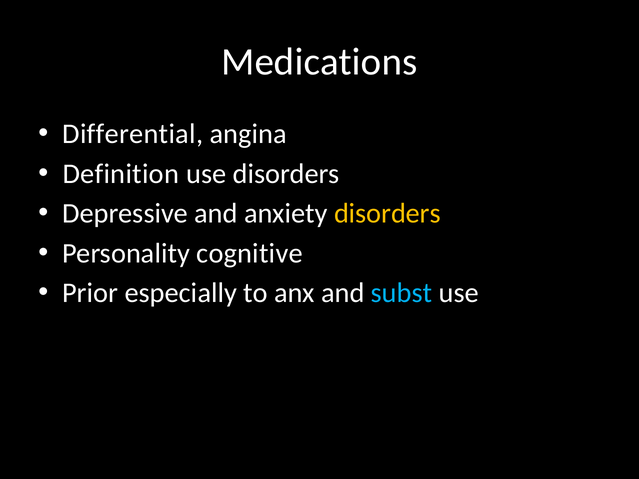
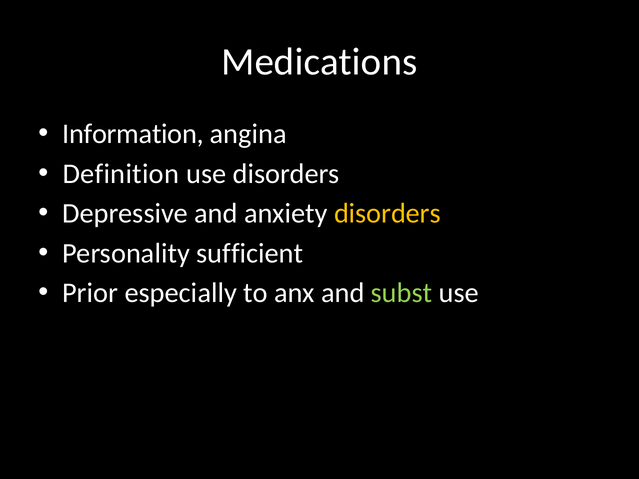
Differential: Differential -> Information
cognitive: cognitive -> sufficient
subst colour: light blue -> light green
